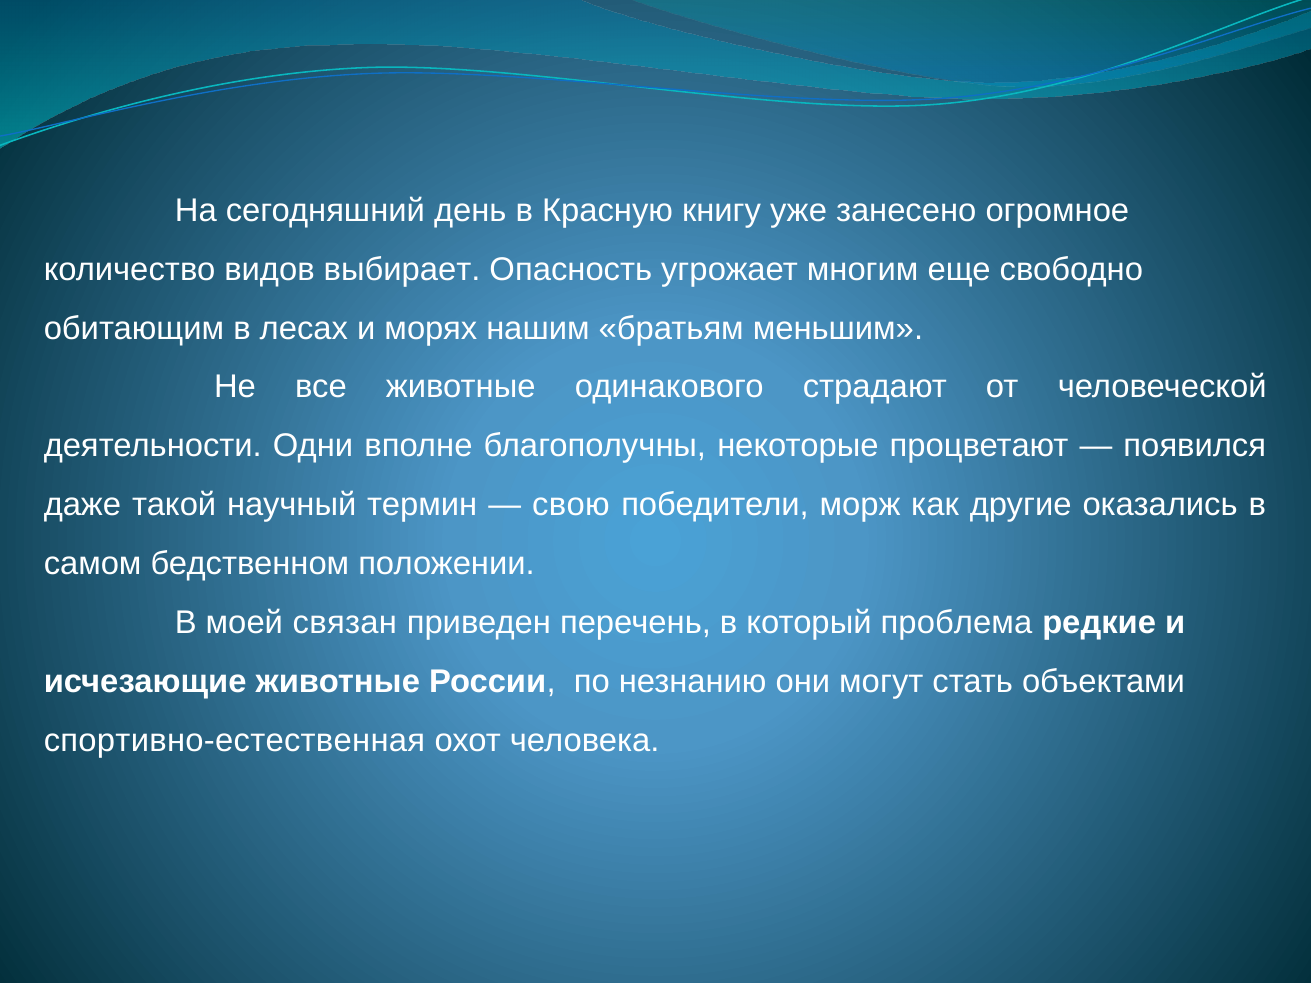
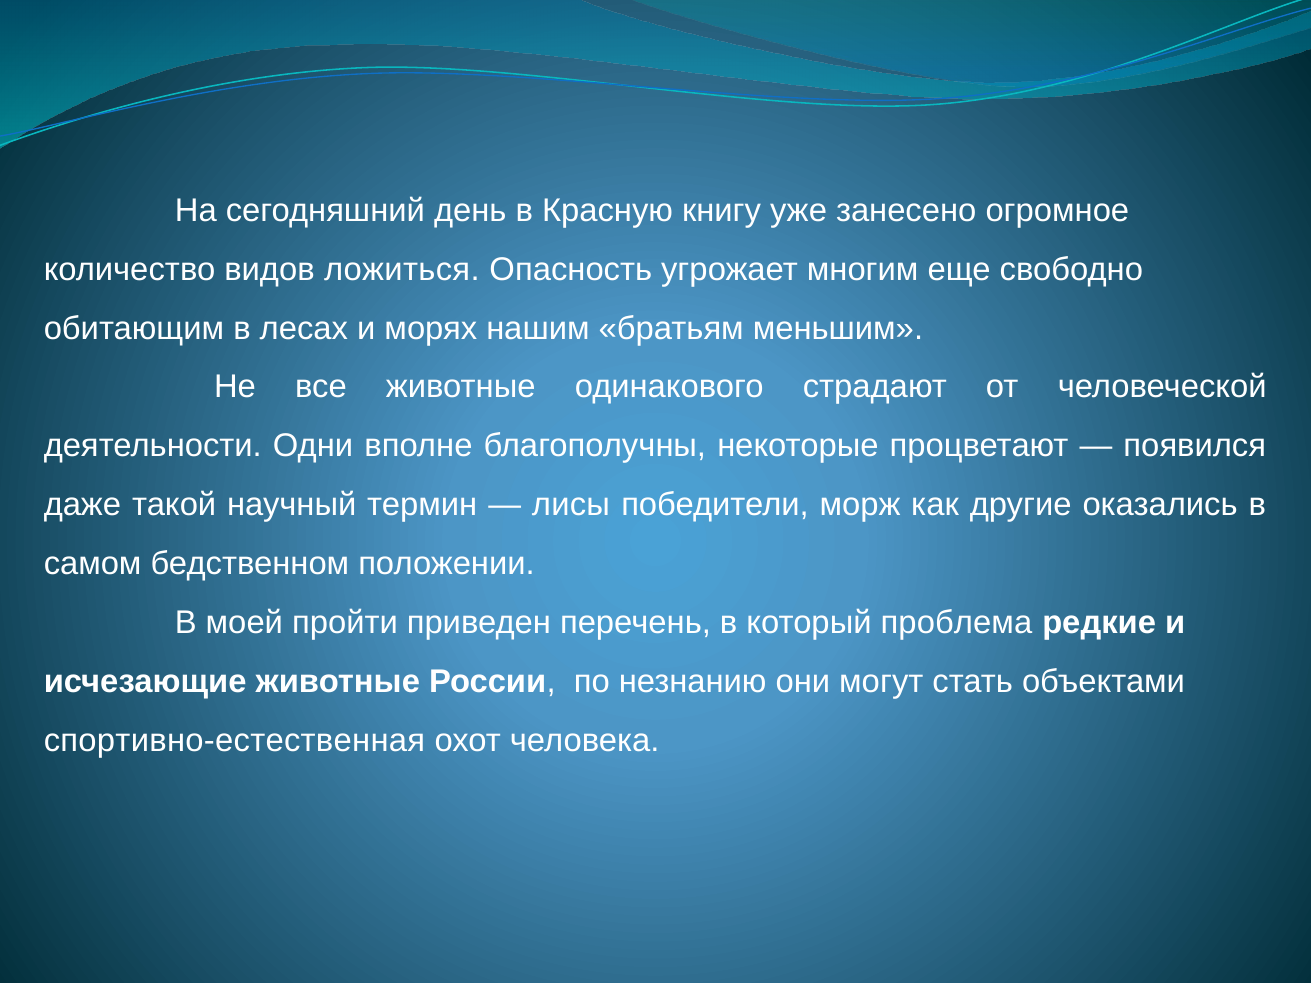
выбирает: выбирает -> ложиться
свою: свою -> лисы
связан: связан -> пройти
